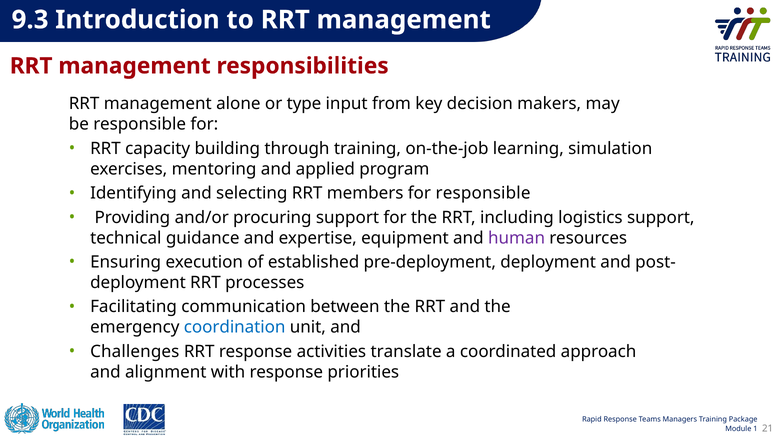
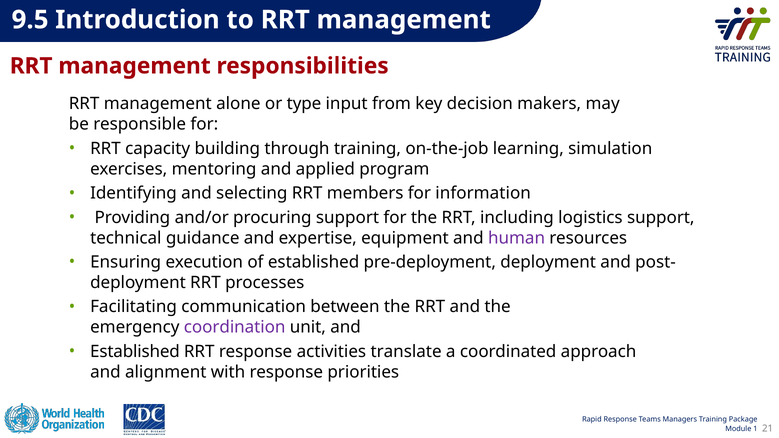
9.3: 9.3 -> 9.5
for responsible: responsible -> information
coordination colour: blue -> purple
Challenges at (135, 352): Challenges -> Established
